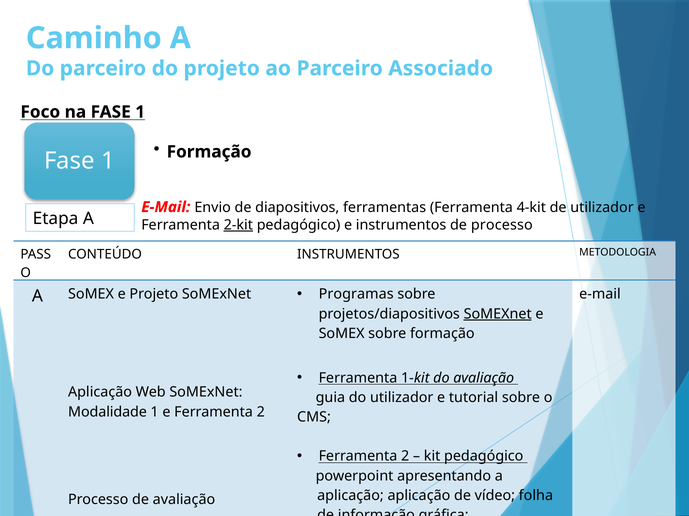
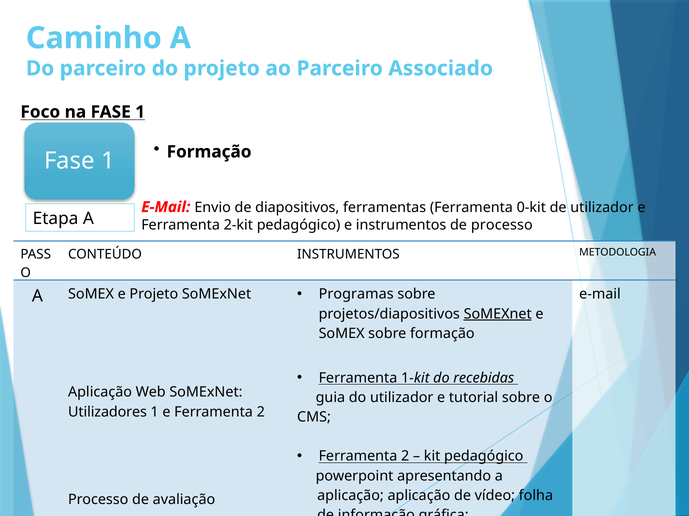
4-kit: 4-kit -> 0-kit
2-kit underline: present -> none
do avaliação: avaliação -> recebidas
Modalidade: Modalidade -> Utilizadores
